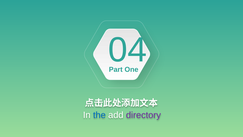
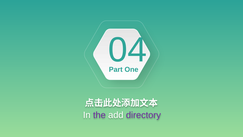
the colour: blue -> purple
